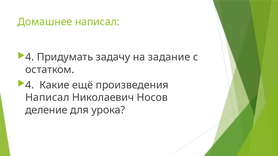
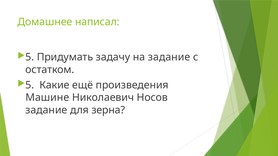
4 at (30, 57): 4 -> 5
4 at (30, 85): 4 -> 5
Написал at (47, 98): Написал -> Машине
деление at (46, 110): деление -> задание
урока: урока -> зерна
